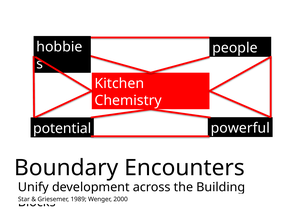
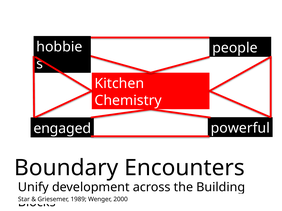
potential: potential -> engaged
